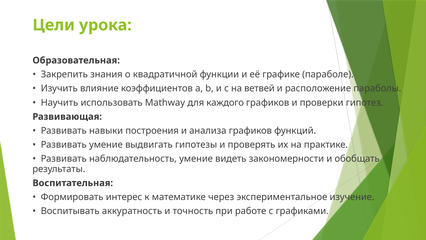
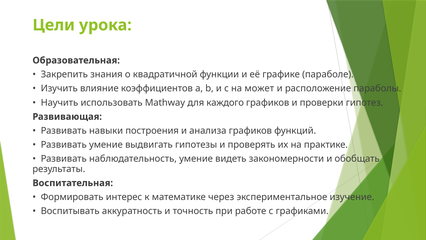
ветвей: ветвей -> может
